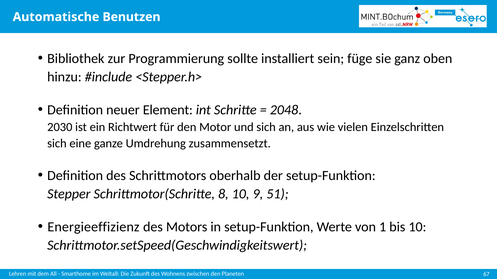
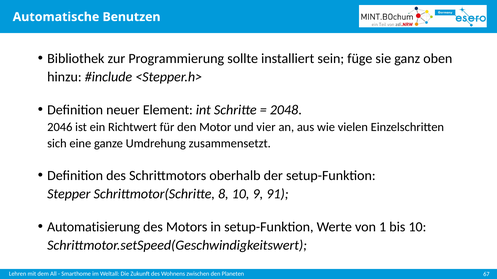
2030: 2030 -> 2046
und sich: sich -> vier
51: 51 -> 91
Energieeffizienz: Energieeffizienz -> Automatisierung
